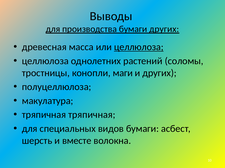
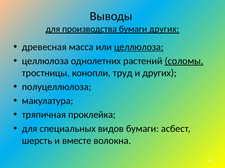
соломы underline: none -> present
маги: маги -> труд
тряпичная тряпичная: тряпичная -> проклейка
